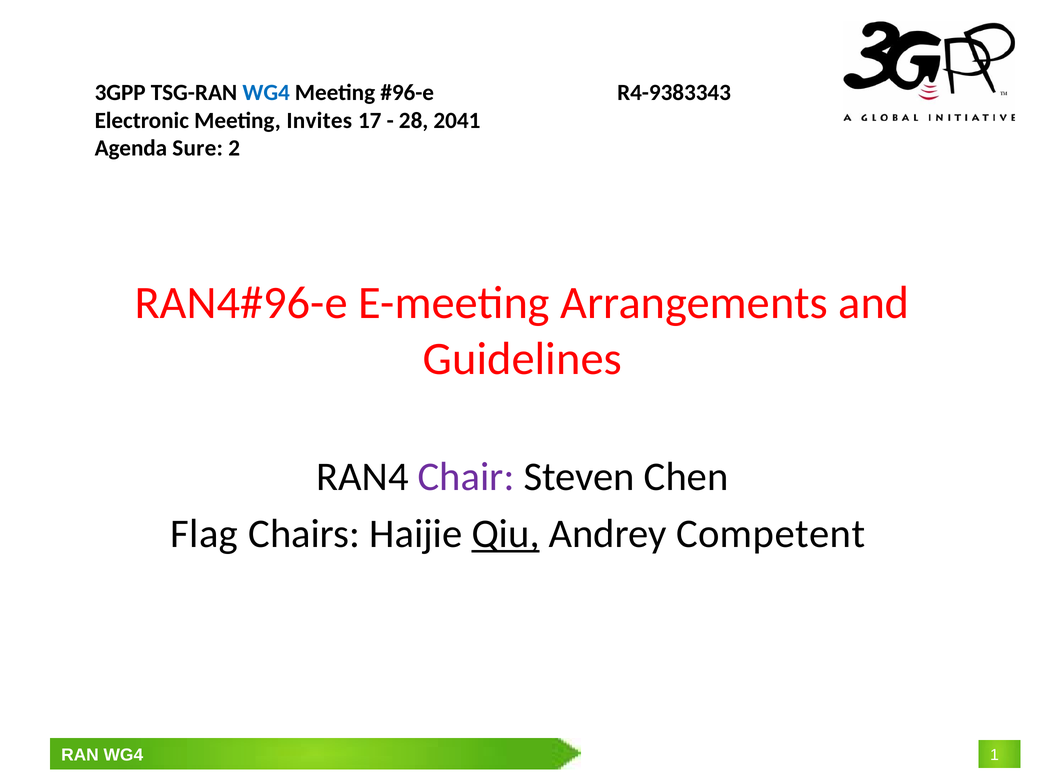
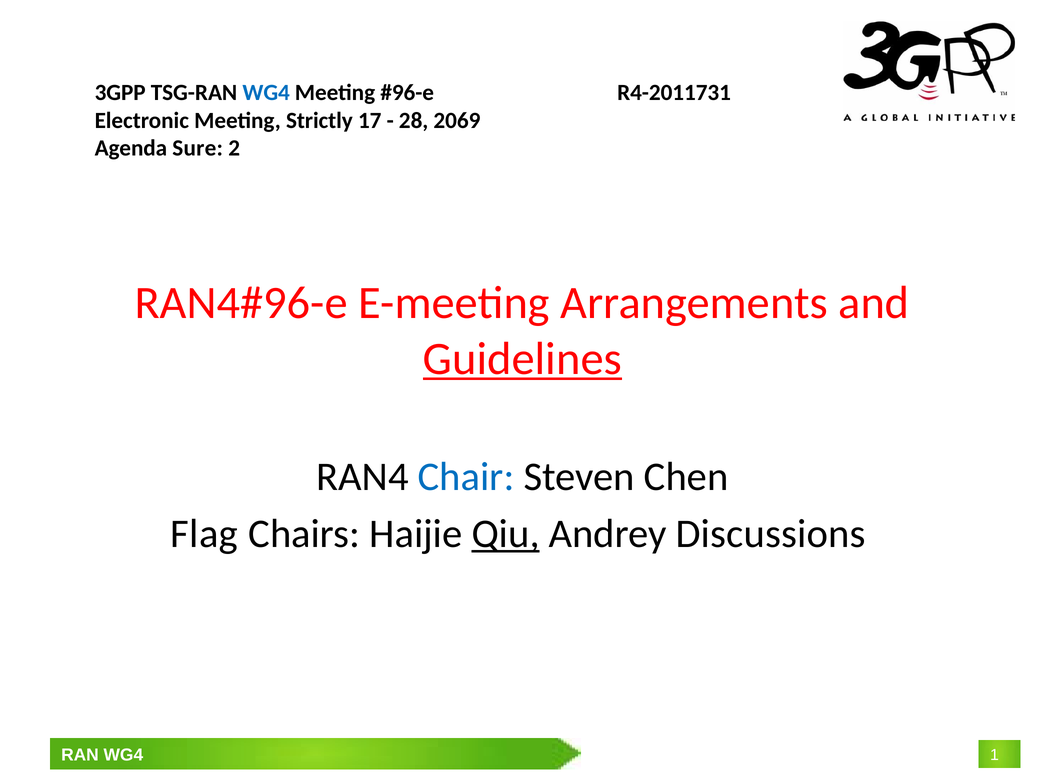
R4-9383343: R4-9383343 -> R4-2011731
Invites: Invites -> Strictly
2041: 2041 -> 2069
Guidelines underline: none -> present
Chair colour: purple -> blue
Competent: Competent -> Discussions
